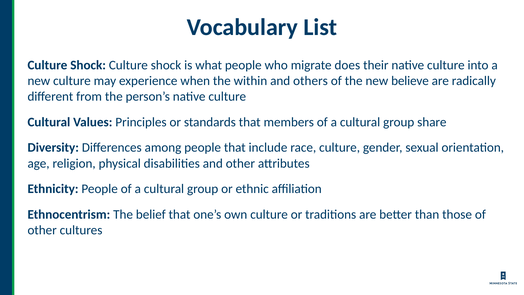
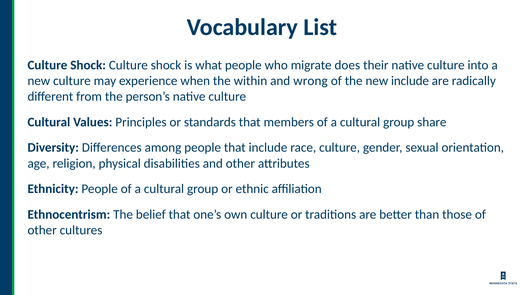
others: others -> wrong
new believe: believe -> include
